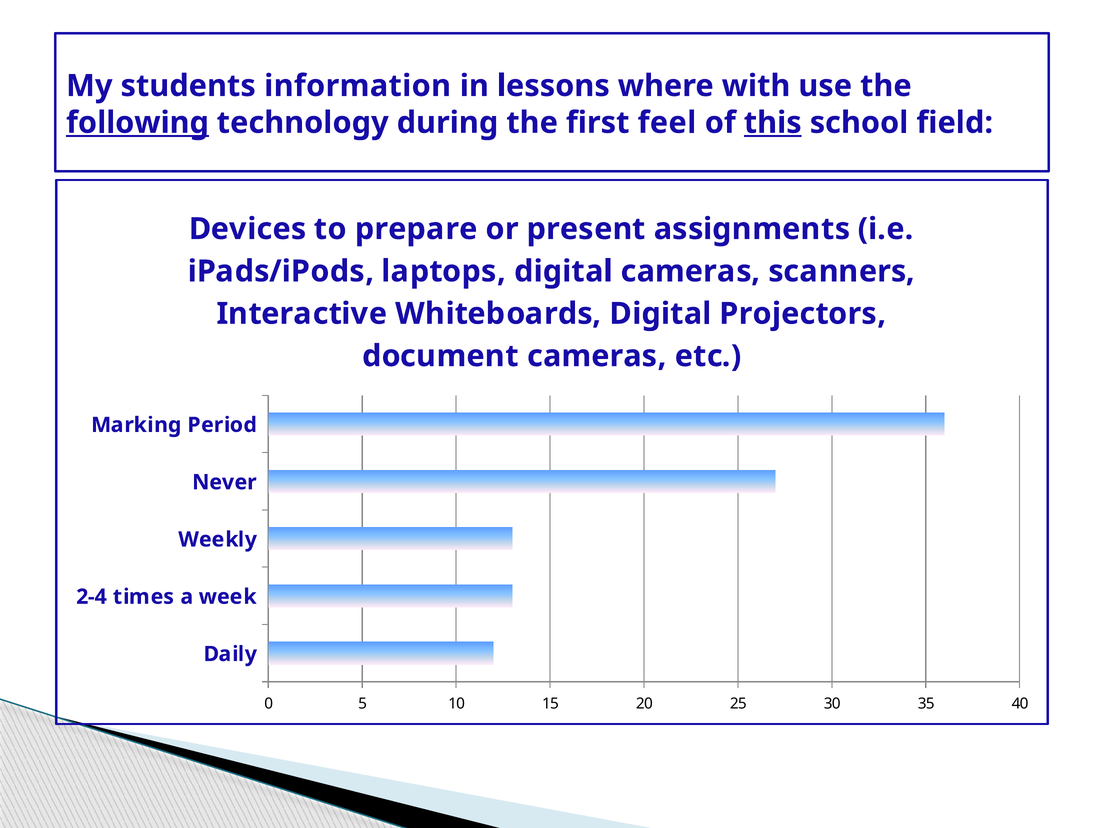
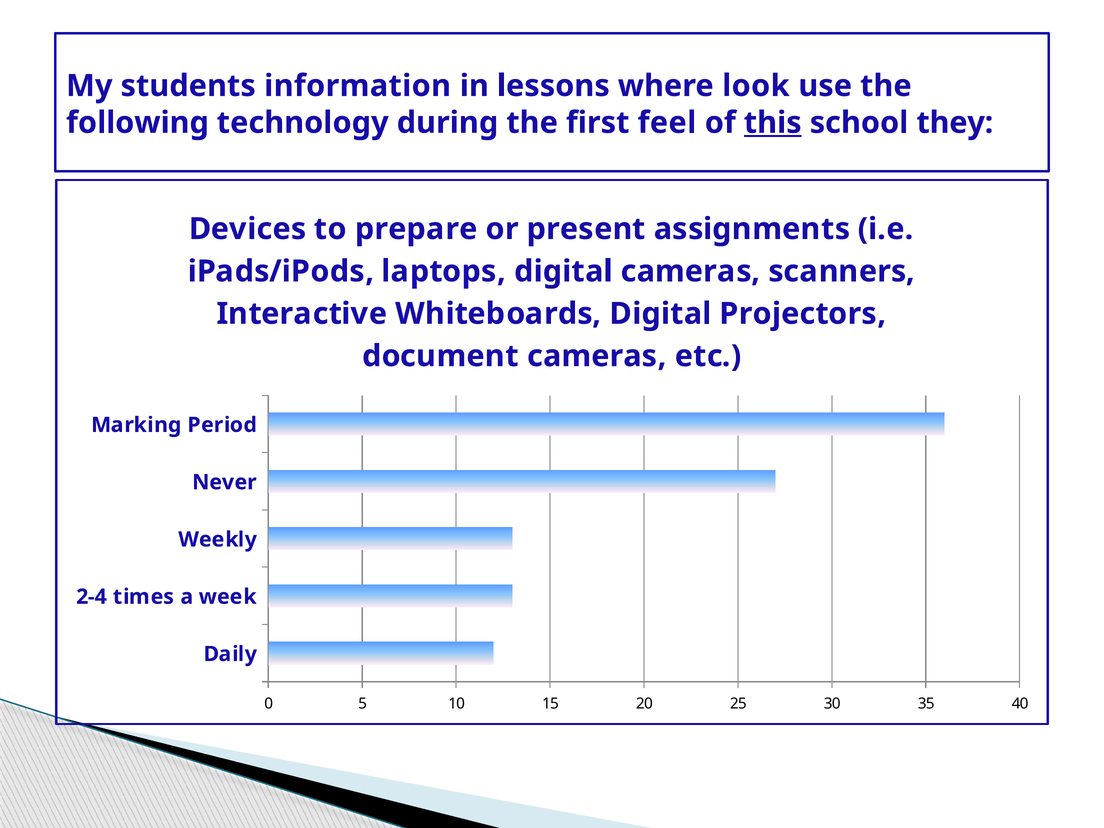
with: with -> look
following underline: present -> none
field: field -> they
